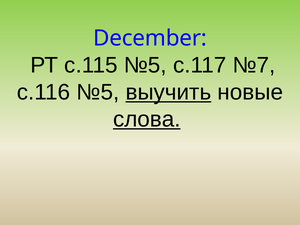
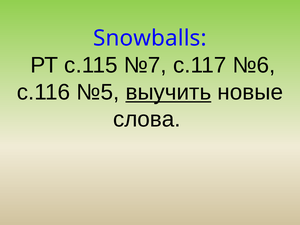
December: December -> Snowballs
с.115 №5: №5 -> №7
№7: №7 -> №6
слова underline: present -> none
